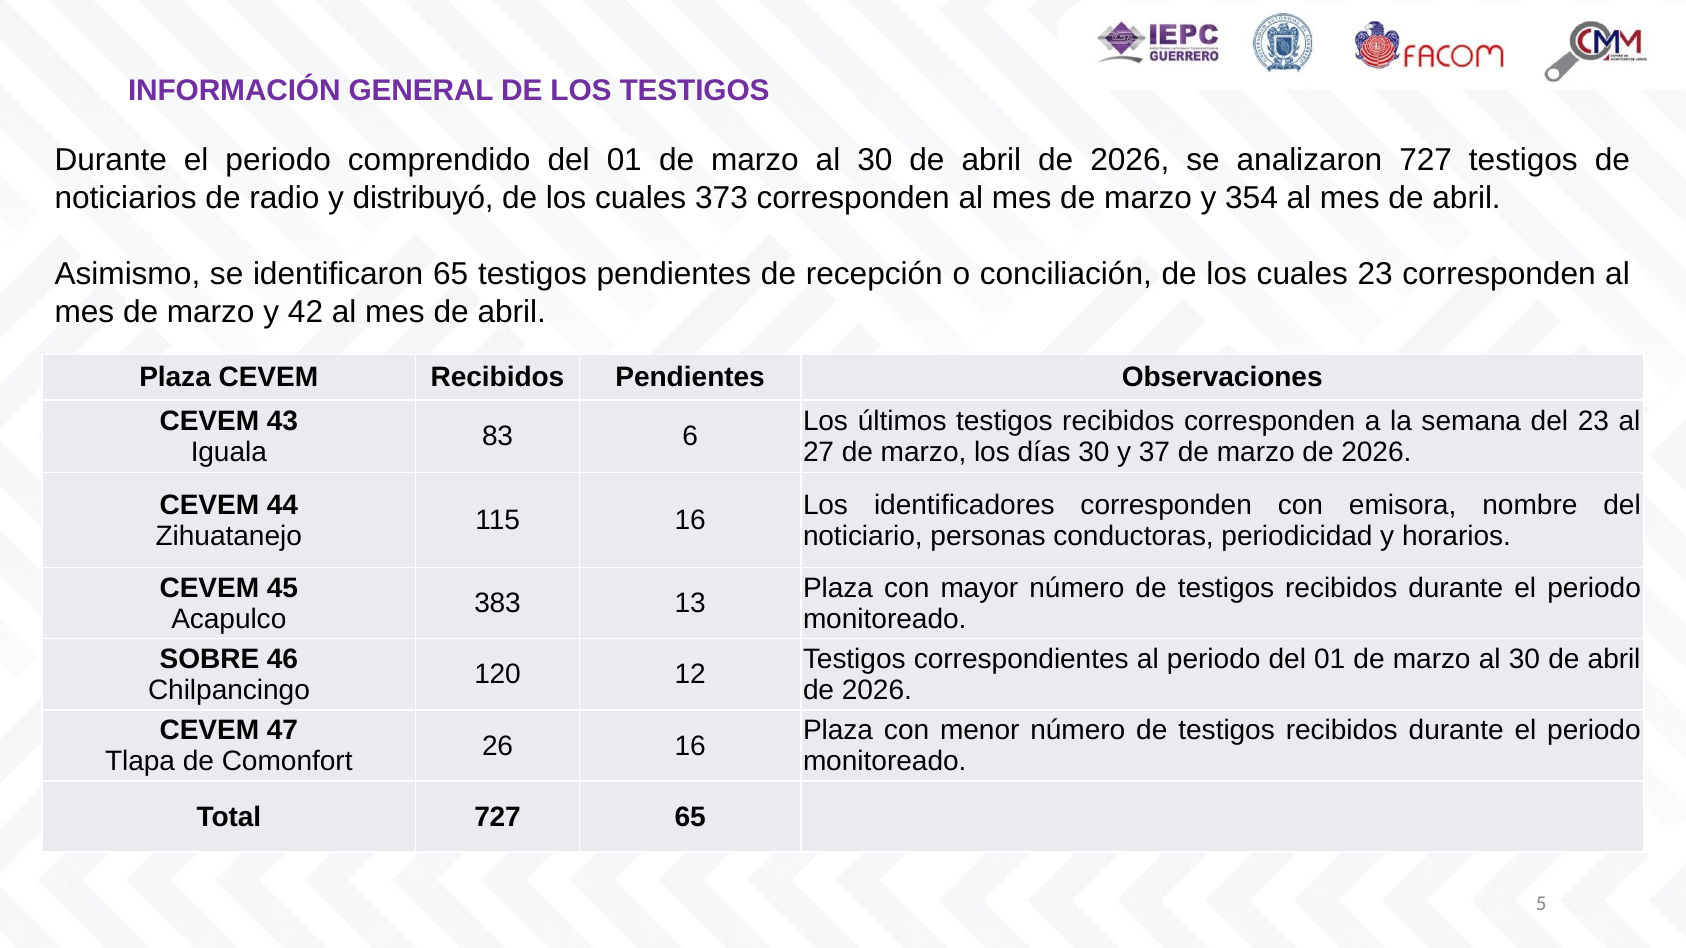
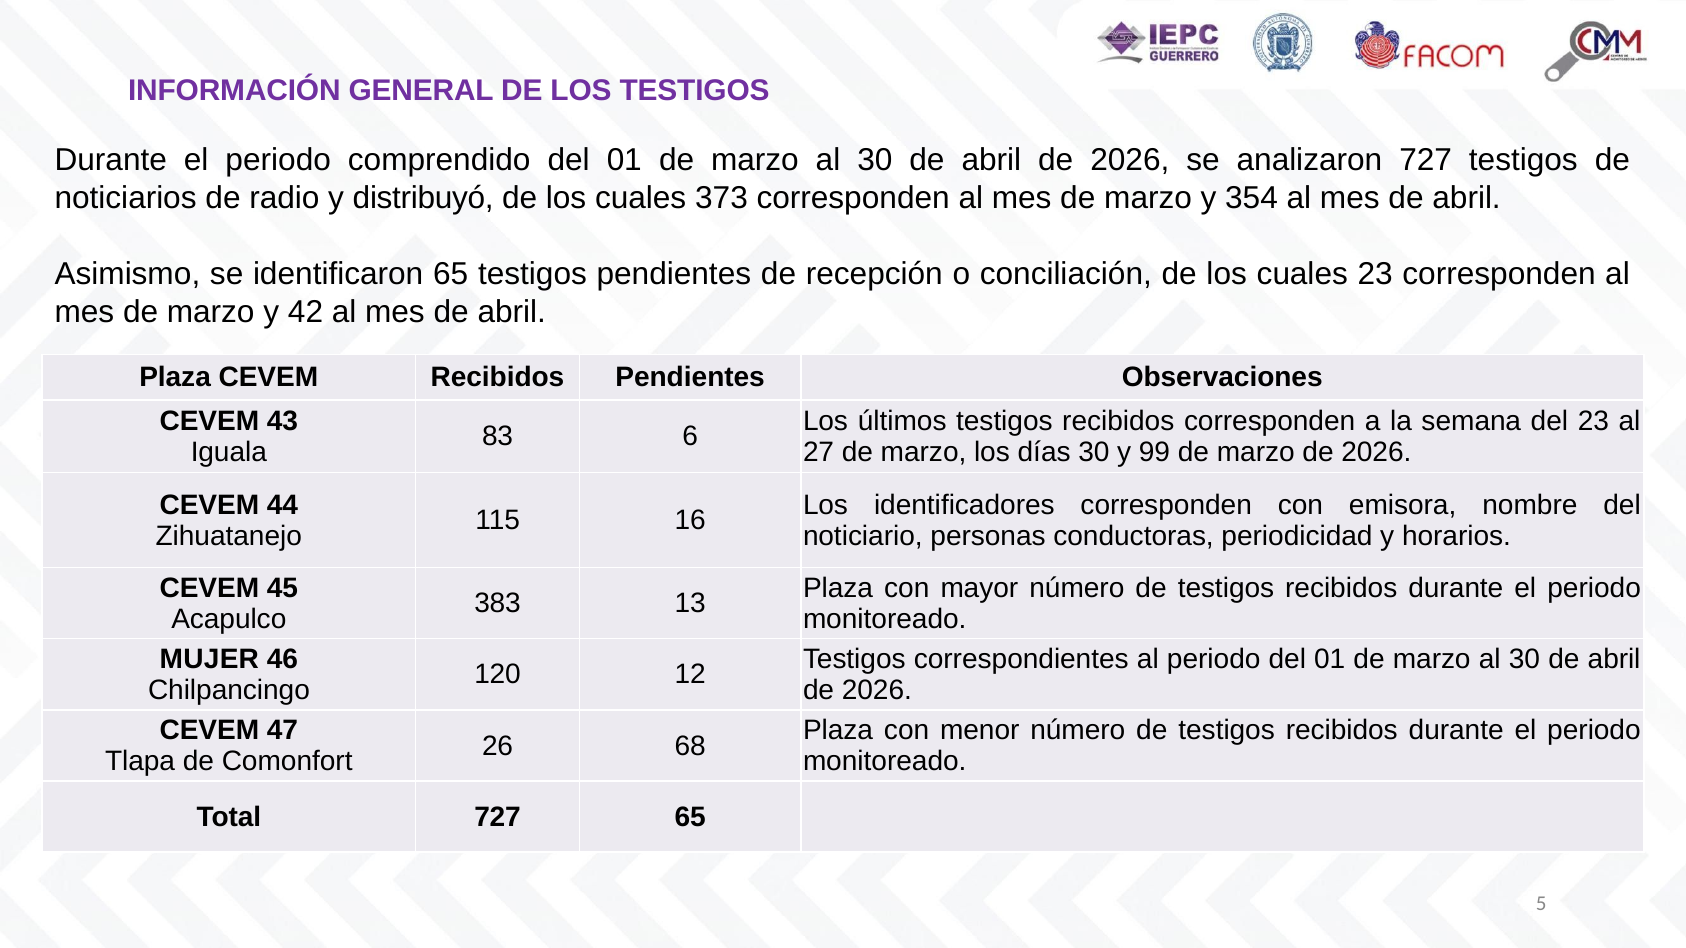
37: 37 -> 99
SOBRE: SOBRE -> MUJER
26 16: 16 -> 68
